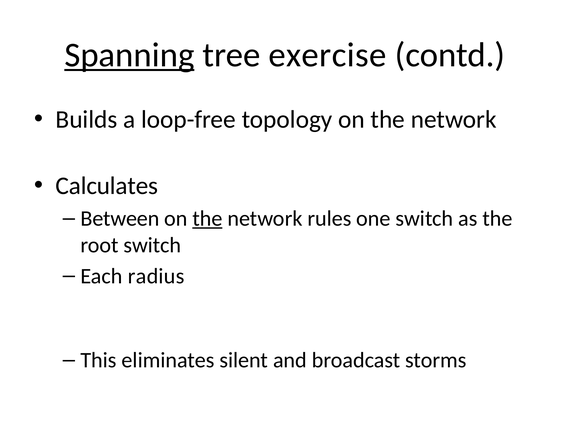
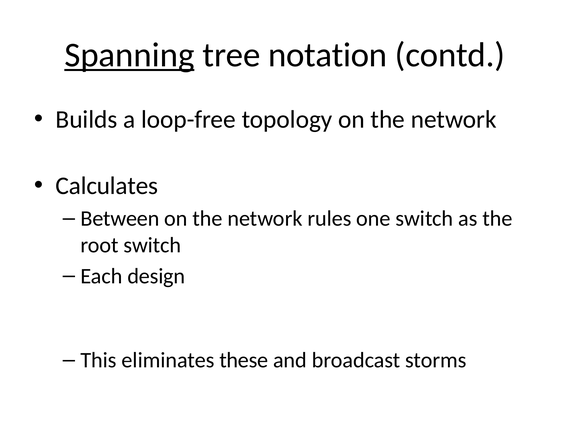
exercise: exercise -> notation
the at (207, 219) underline: present -> none
radius: radius -> design
silent: silent -> these
